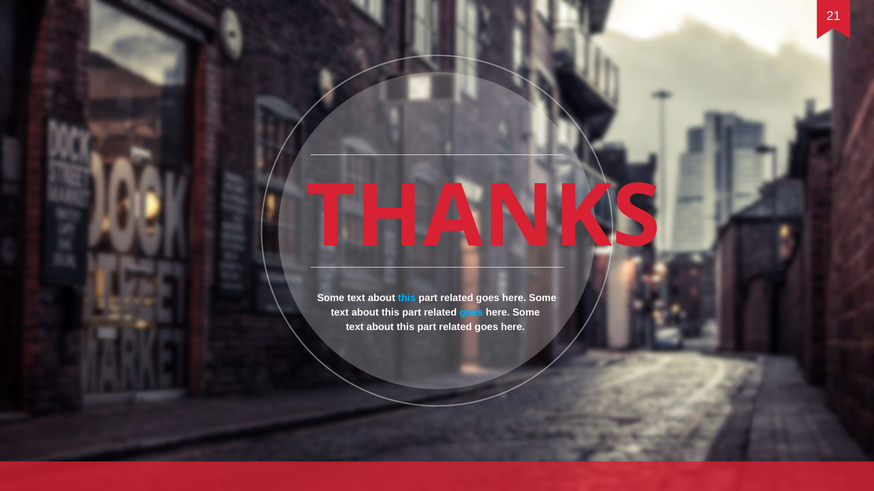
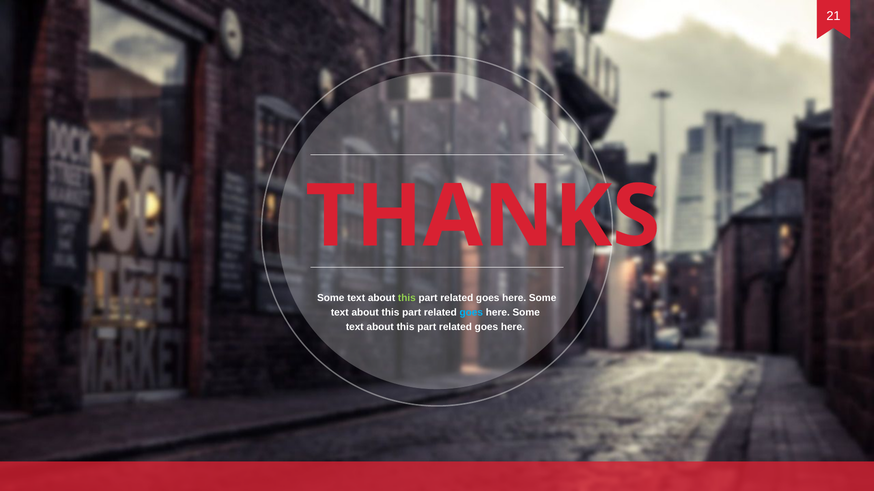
this at (407, 298) colour: light blue -> light green
